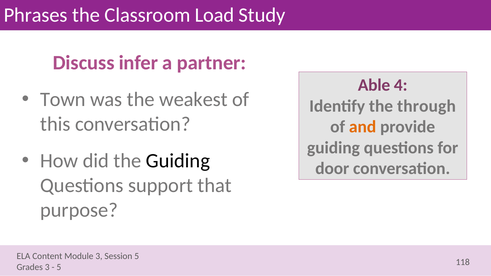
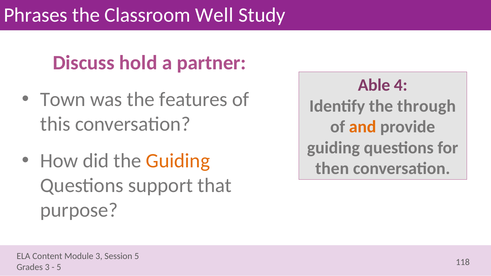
Load: Load -> Well
infer: infer -> hold
weakest: weakest -> features
Guiding at (178, 161) colour: black -> orange
door: door -> then
